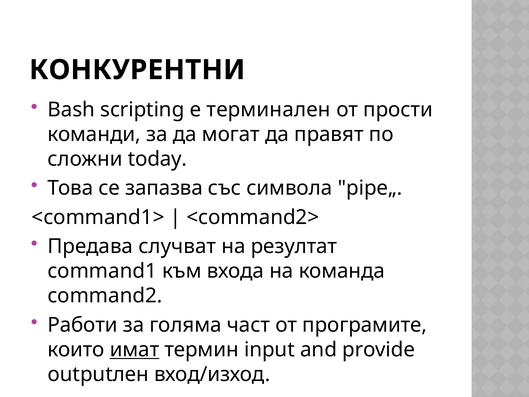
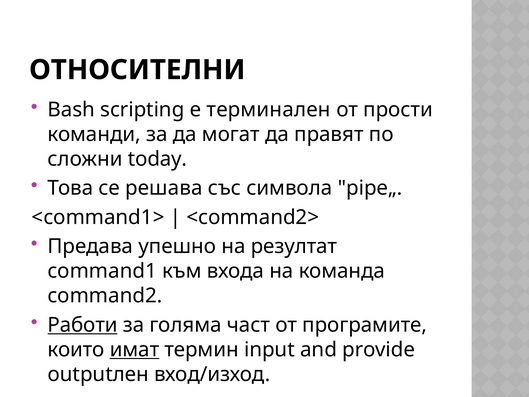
КОНКУРЕНТНИ: КОНКУРЕНТНИ -> ОТНОСИТЕЛНИ
запазва: запазва -> решава
случват: случват -> упешно
Работи underline: none -> present
